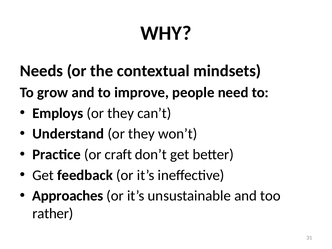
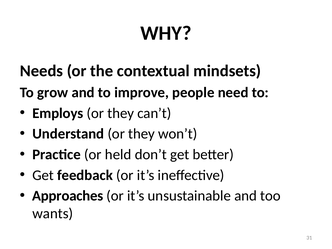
craft: craft -> held
rather: rather -> wants
